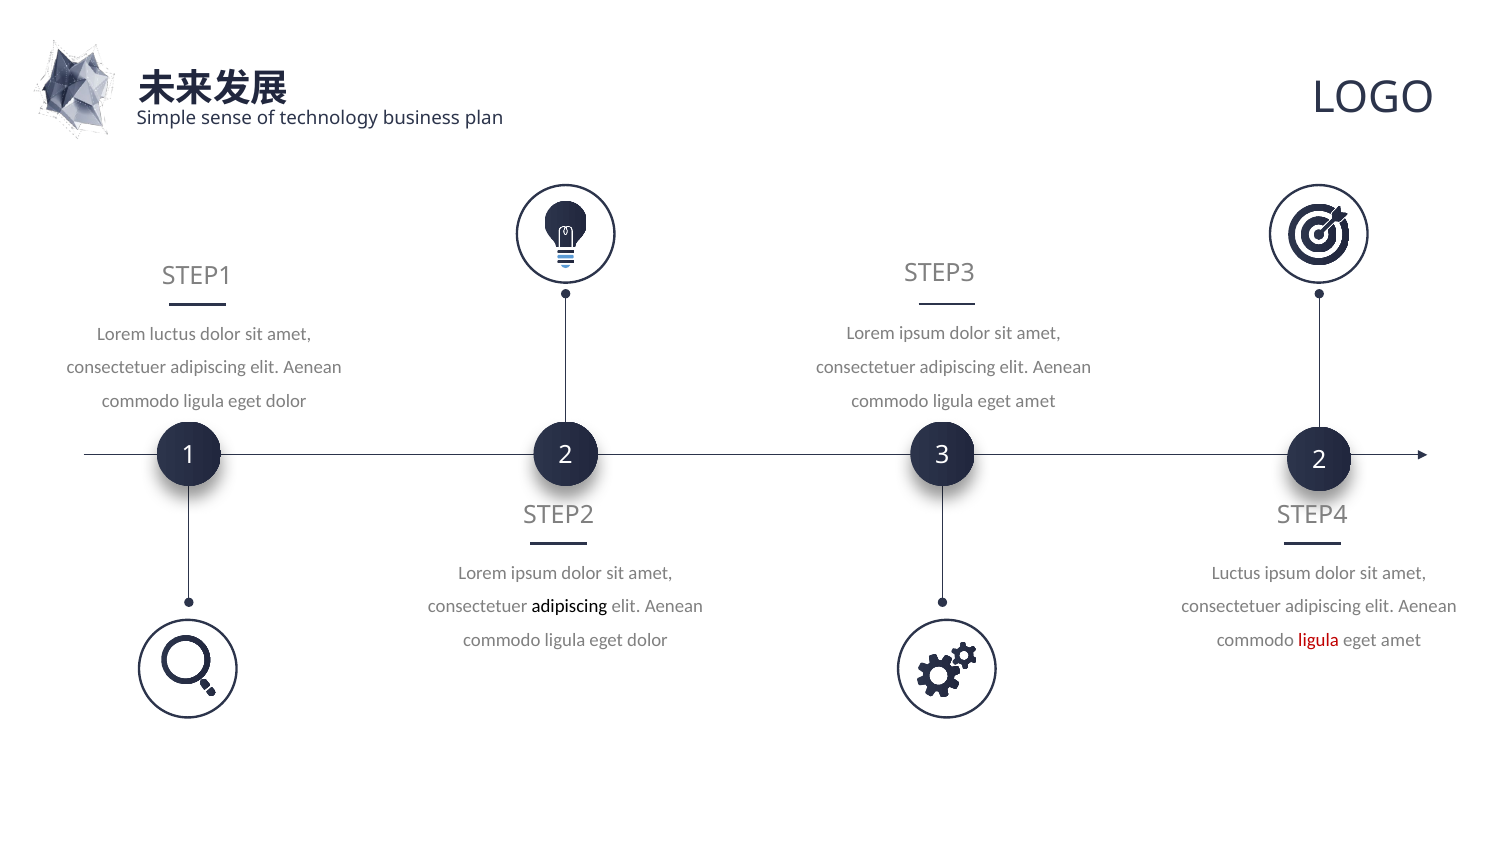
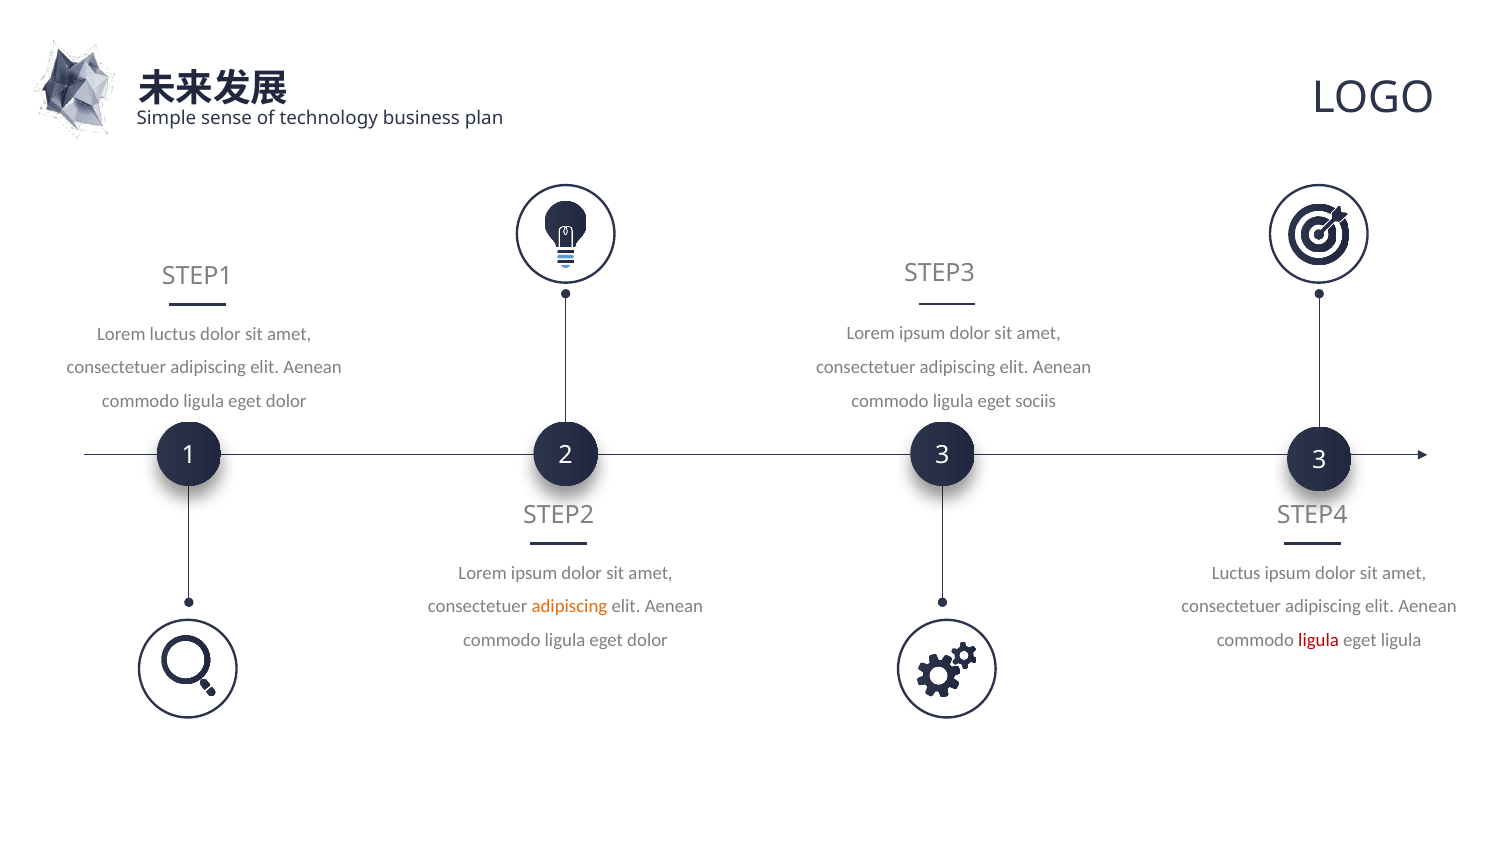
amet at (1036, 401): amet -> sociis
3 2: 2 -> 3
adipiscing at (569, 606) colour: black -> orange
amet at (1401, 640): amet -> ligula
